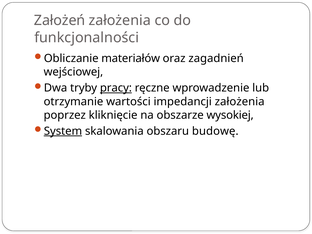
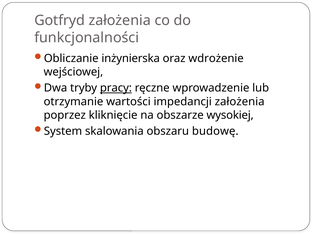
Założeń: Założeń -> Gotfryd
materiałów: materiałów -> inżynierska
zagadnień: zagadnień -> wdrożenie
System underline: present -> none
